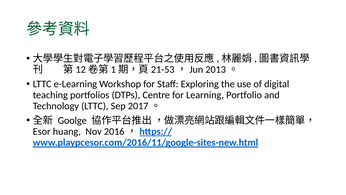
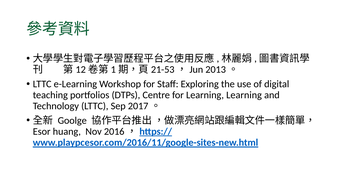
Learning Portfolio: Portfolio -> Learning
